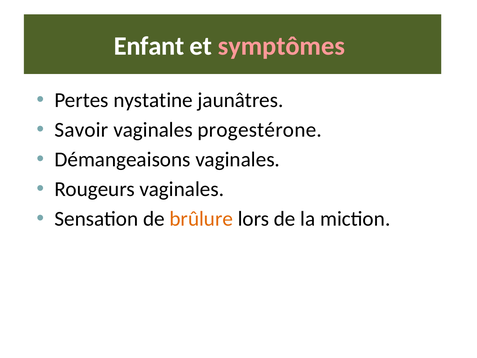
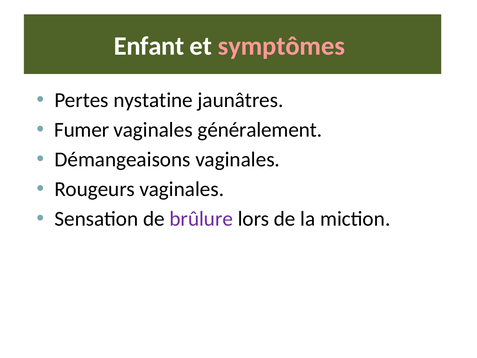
Savoir: Savoir -> Fumer
progestérone: progestérone -> généralement
brûlure colour: orange -> purple
